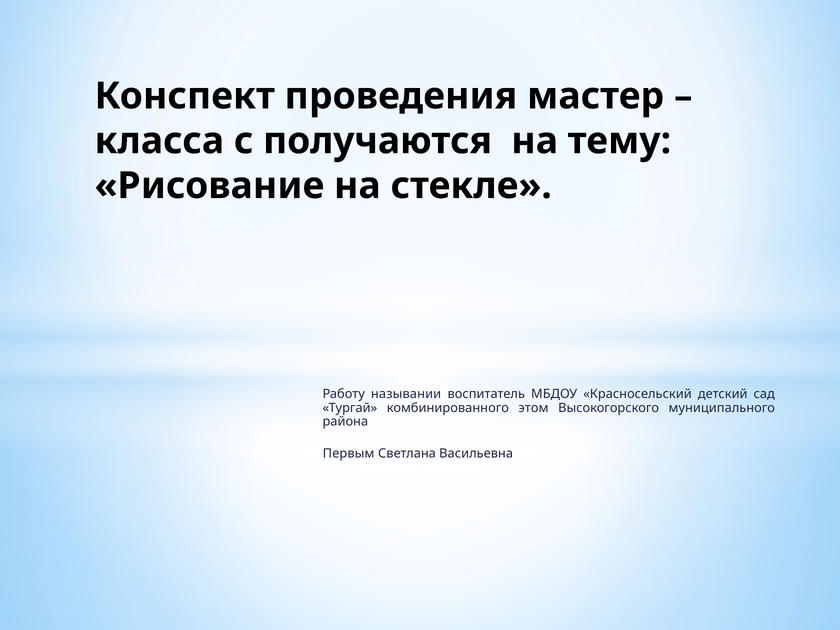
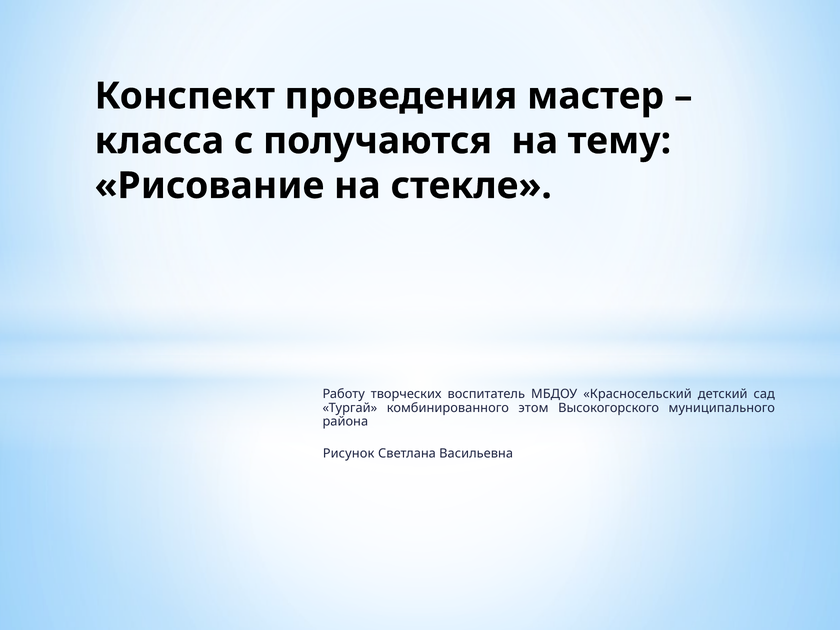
назывании: назывании -> творческих
Первым: Первым -> Рисунок
